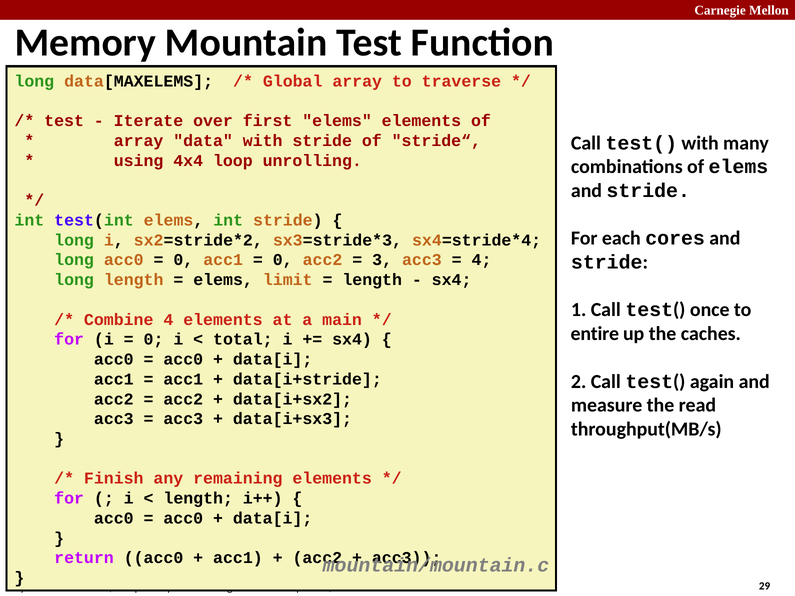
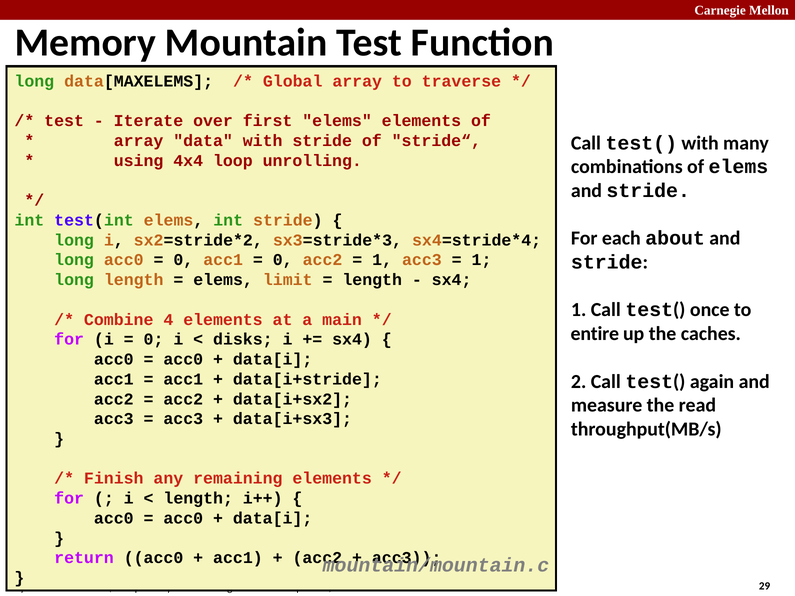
cores: cores -> about
3 at (382, 260): 3 -> 1
4 at (482, 260): 4 -> 1
total: total -> disks
